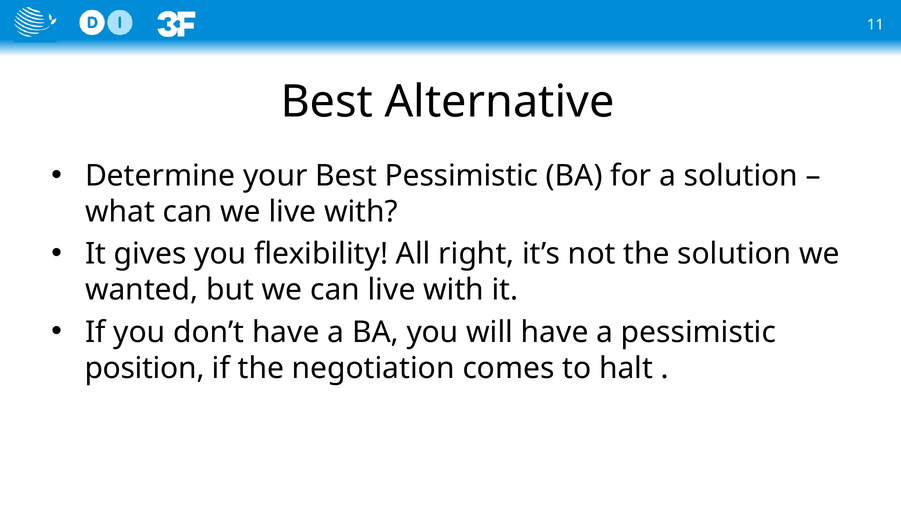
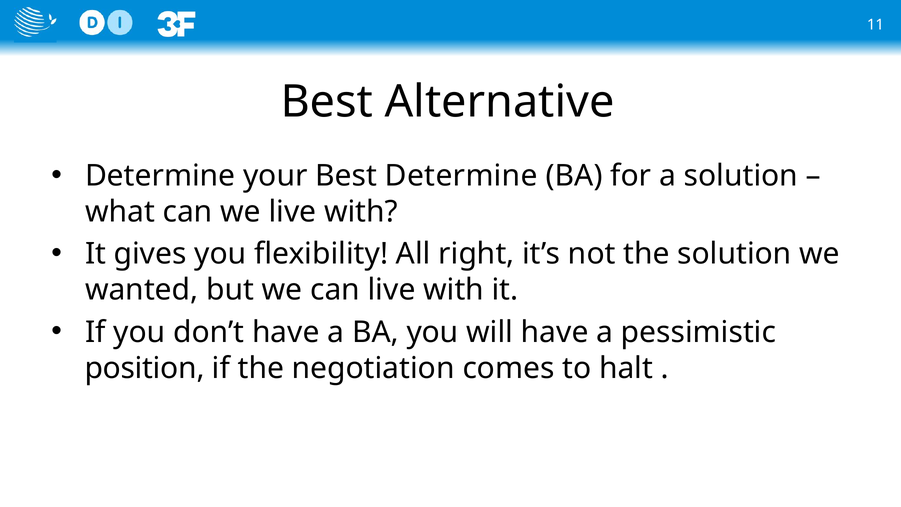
Best Pessimistic: Pessimistic -> Determine
